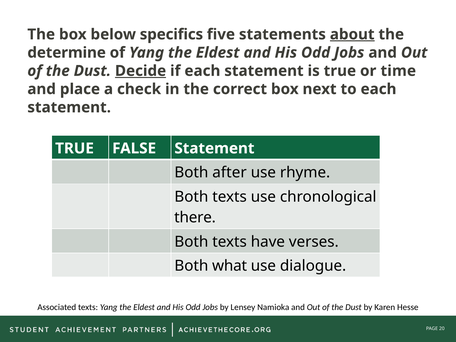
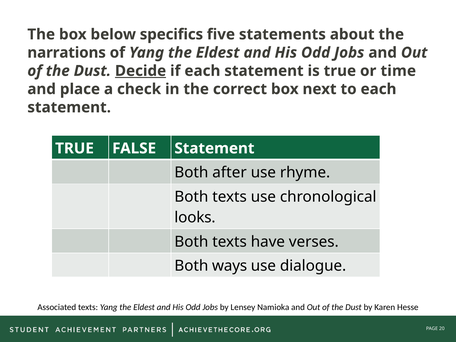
about underline: present -> none
determine: determine -> narrations
there: there -> looks
what: what -> ways
